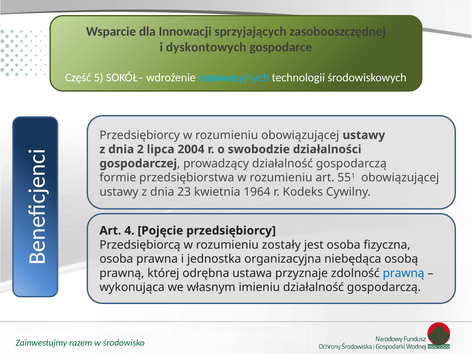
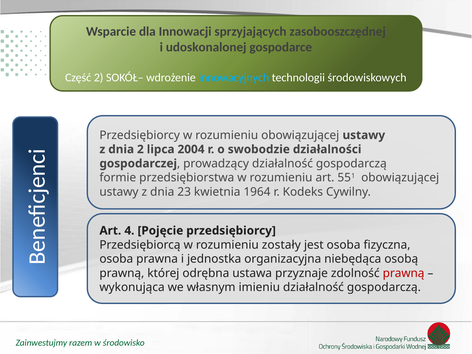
dyskontowych: dyskontowych -> udoskonalonej
Część 5: 5 -> 2
prawną at (404, 273) colour: blue -> red
